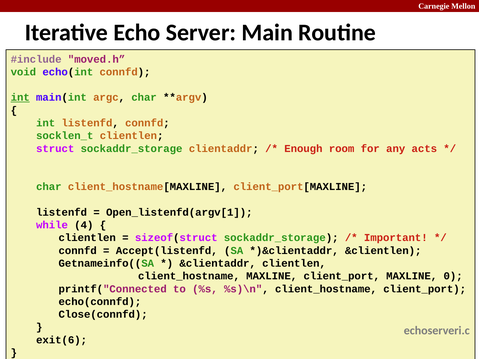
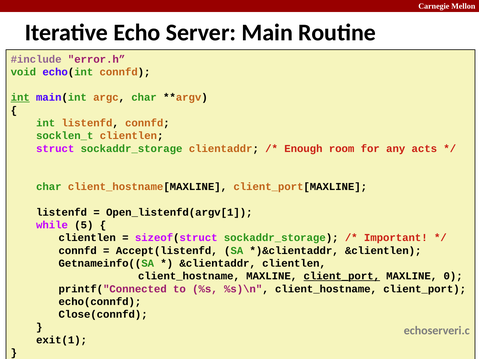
moved.h: moved.h -> error.h
4: 4 -> 5
client_port at (342, 276) underline: none -> present
exit(6: exit(6 -> exit(1
